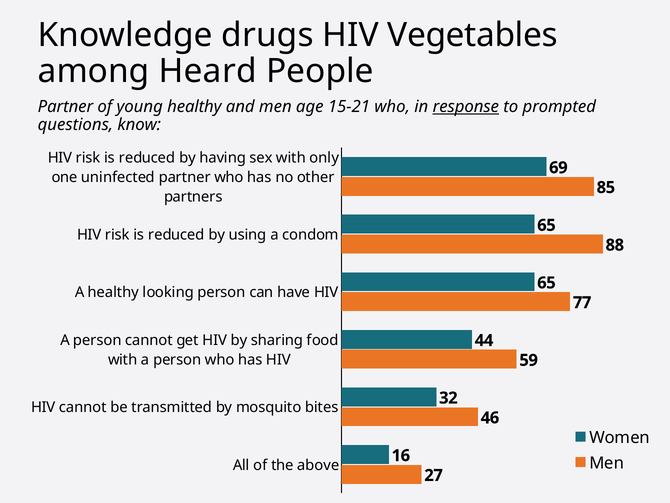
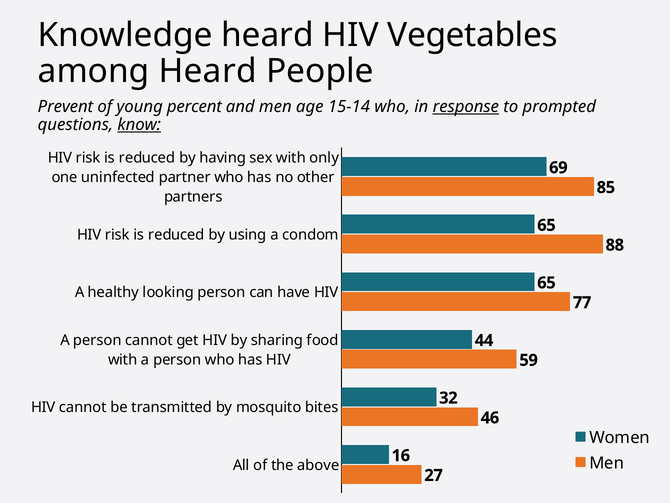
Knowledge drugs: drugs -> heard
Partner at (65, 107): Partner -> Prevent
young healthy: healthy -> percent
15-21: 15-21 -> 15-14
know underline: none -> present
